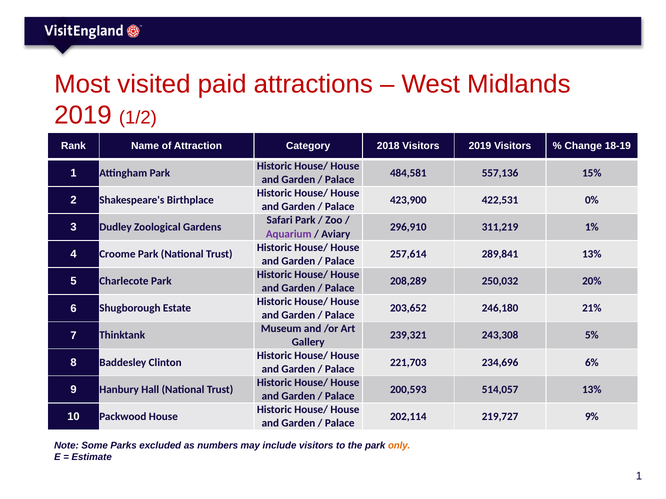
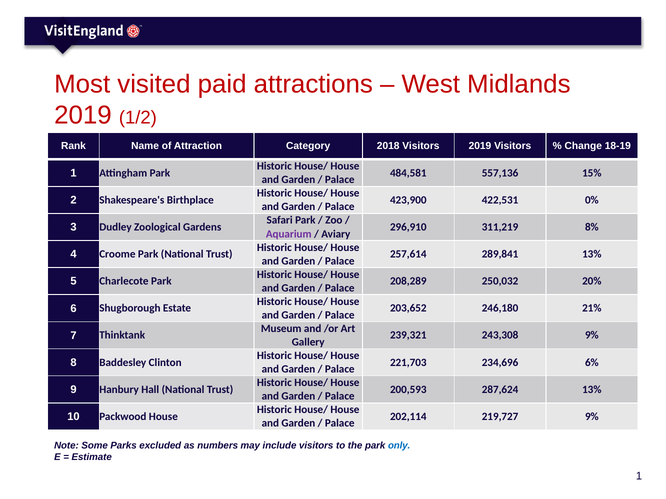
1%: 1% -> 8%
243,308 5%: 5% -> 9%
514,057: 514,057 -> 287,624
only colour: orange -> blue
